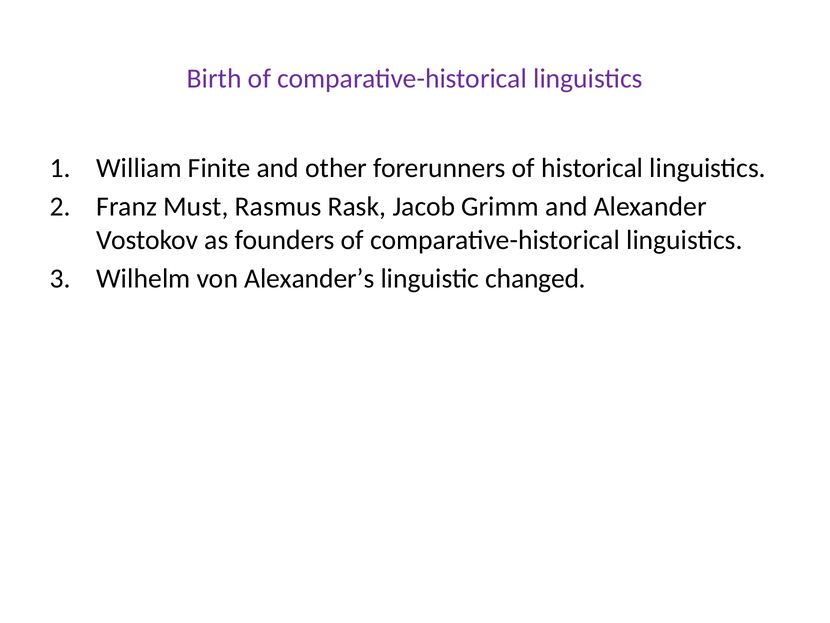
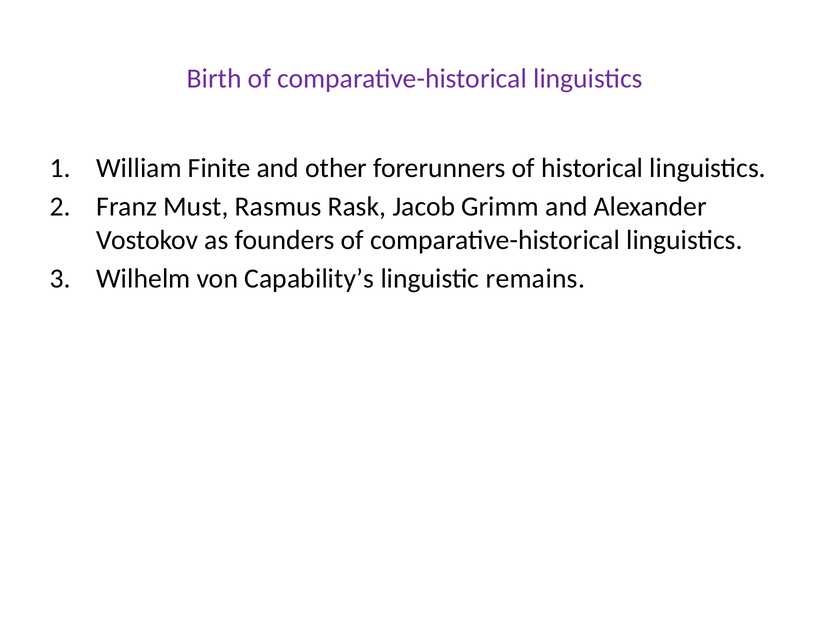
Alexander’s: Alexander’s -> Capability’s
changed: changed -> remains
